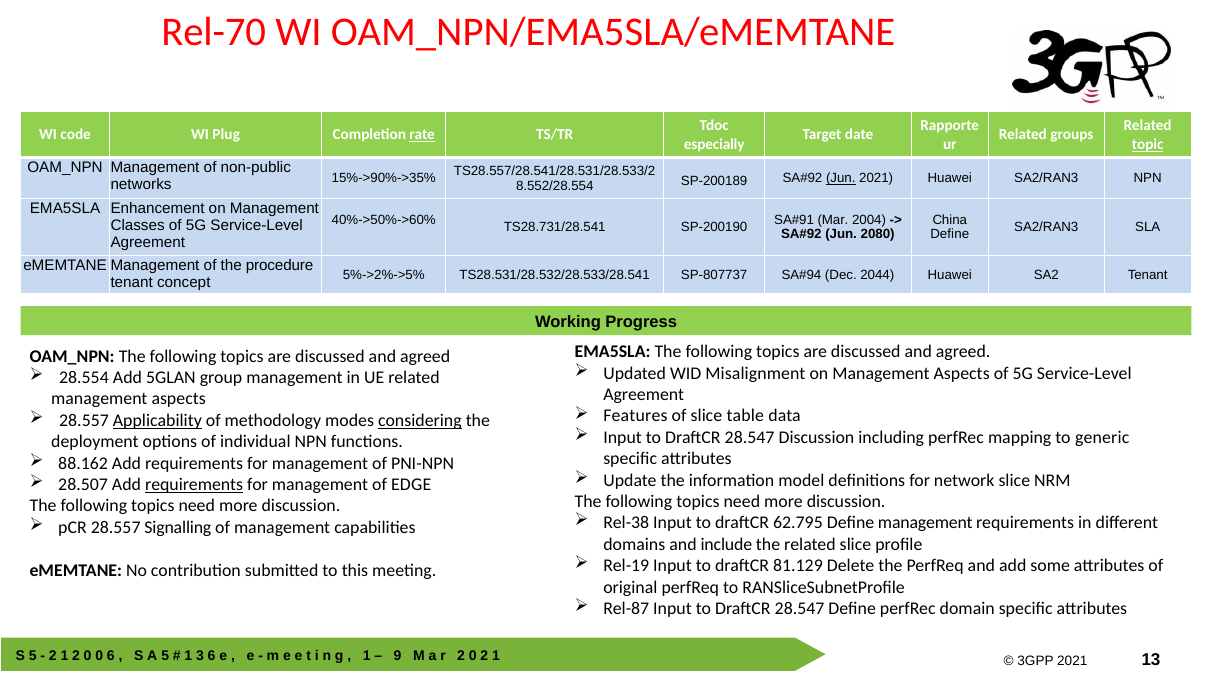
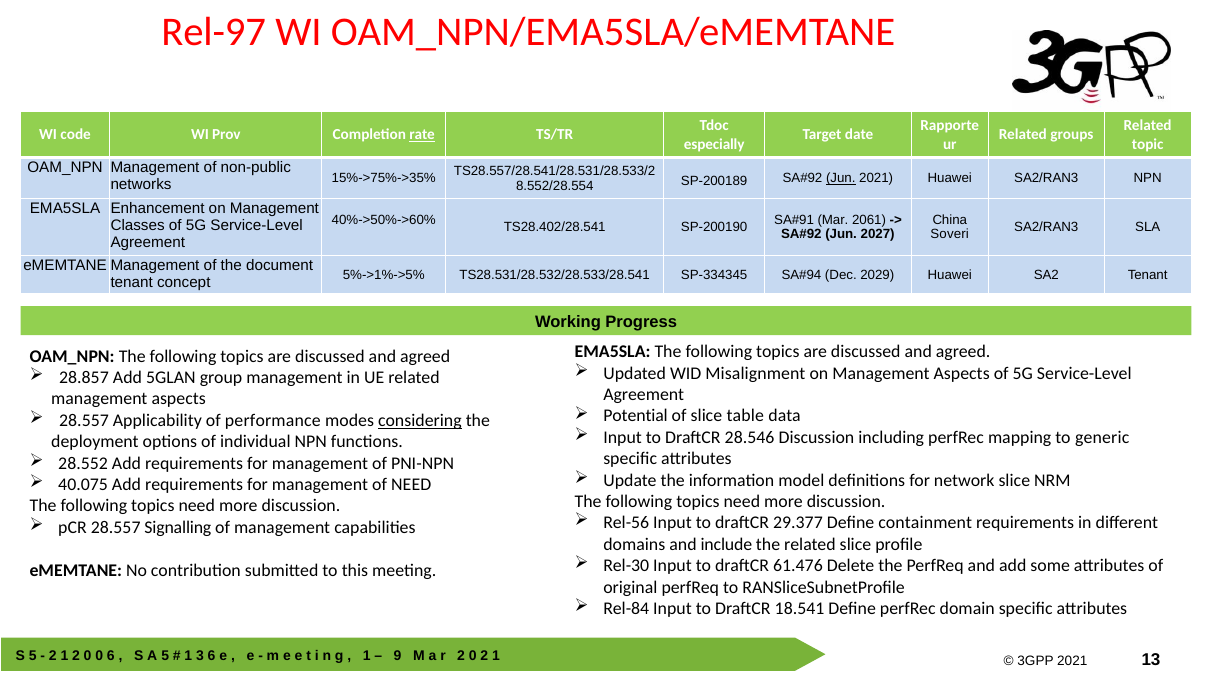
Rel-70: Rel-70 -> Rel-97
Plug: Plug -> Prov
topic underline: present -> none
15%->90%->35%: 15%->90%->35% -> 15%->75%->35%
2004: 2004 -> 2061
TS28.731/28.541: TS28.731/28.541 -> TS28.402/28.541
2080: 2080 -> 2027
Define at (950, 235): Define -> Soveri
procedure: procedure -> document
5%->2%->5%: 5%->2%->5% -> 5%->1%->5%
SP-807737: SP-807737 -> SP-334345
2044: 2044 -> 2029
28.554: 28.554 -> 28.857
Features: Features -> Potential
Applicability underline: present -> none
methodology: methodology -> performance
28.547 at (750, 438): 28.547 -> 28.546
88.162: 88.162 -> 28.552
28.507: 28.507 -> 40.075
requirements at (194, 485) underline: present -> none
of EDGE: EDGE -> NEED
Rel-38: Rel-38 -> Rel-56
62.795: 62.795 -> 29.377
Define management: management -> containment
Rel-19: Rel-19 -> Rel-30
81.129: 81.129 -> 61.476
Rel-87: Rel-87 -> Rel-84
28.547 at (800, 609): 28.547 -> 18.541
